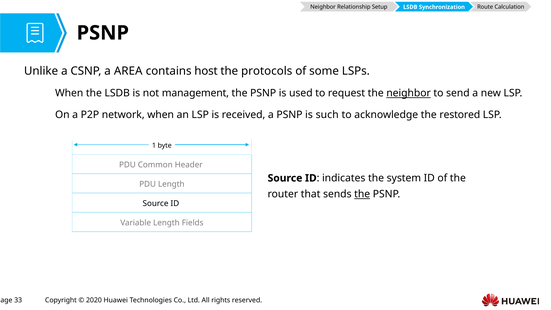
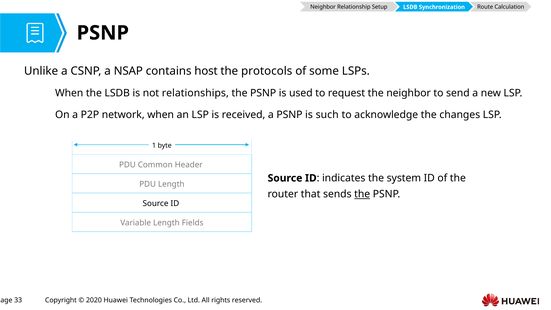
AREA: AREA -> NSAP
management: management -> relationships
neighbor at (409, 93) underline: present -> none
restored: restored -> changes
